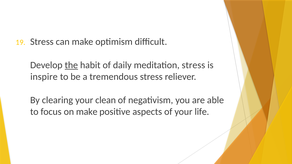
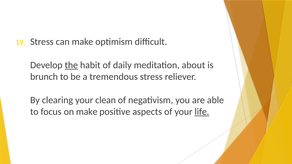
meditation stress: stress -> about
inspire: inspire -> brunch
life underline: none -> present
